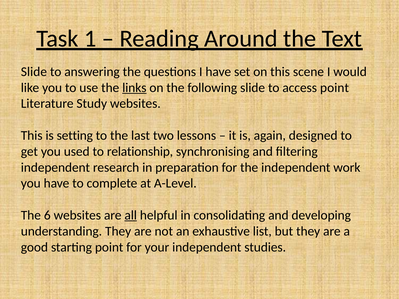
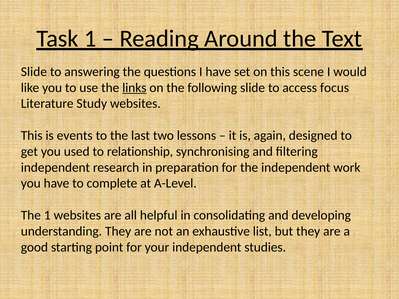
access point: point -> focus
setting: setting -> events
The 6: 6 -> 1
all underline: present -> none
